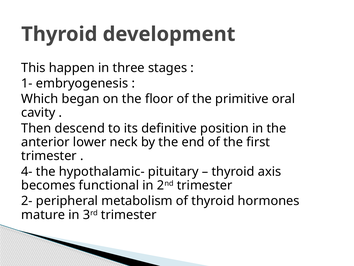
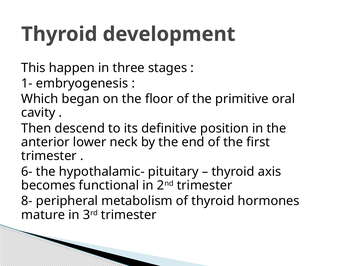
4-: 4- -> 6-
2-: 2- -> 8-
